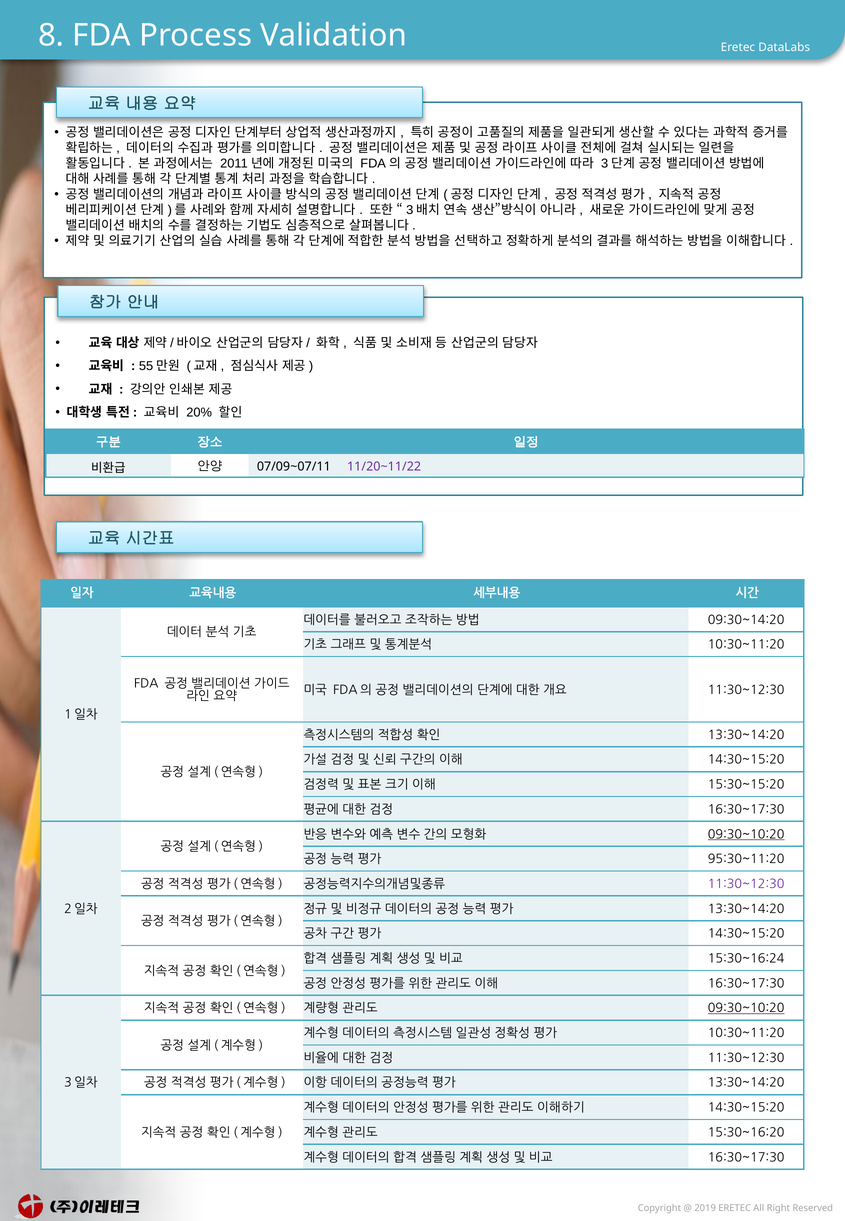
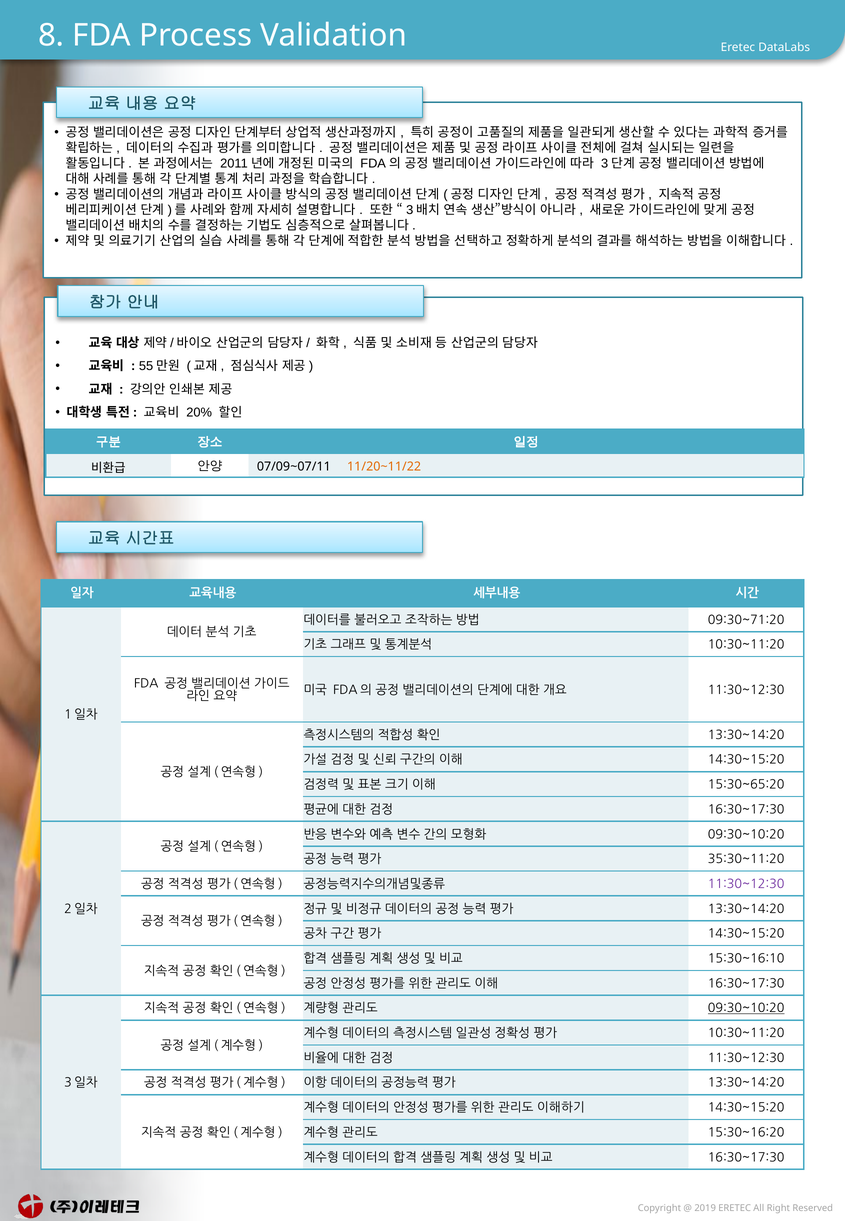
11/20~11/22 colour: purple -> orange
09:30~14:20: 09:30~14:20 -> 09:30~71:20
15:30~15:20: 15:30~15:20 -> 15:30~65:20
09:30~10:20 at (746, 834) underline: present -> none
95:30~11:20: 95:30~11:20 -> 35:30~11:20
15:30~16:24: 15:30~16:24 -> 15:30~16:10
